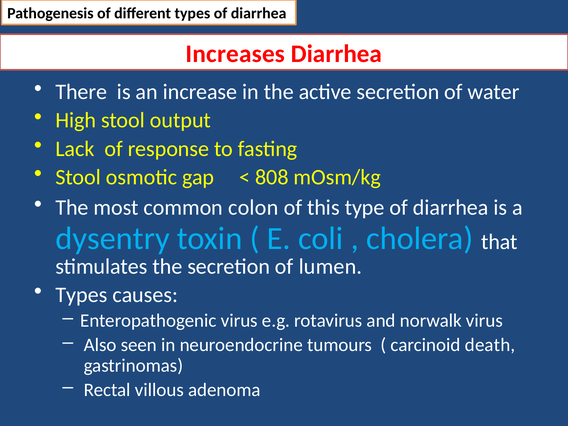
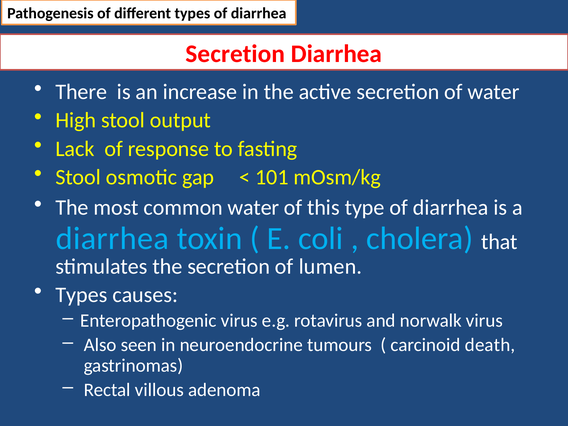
Increases at (235, 54): Increases -> Secretion
808: 808 -> 101
common colon: colon -> water
dysentry at (113, 238): dysentry -> diarrhea
